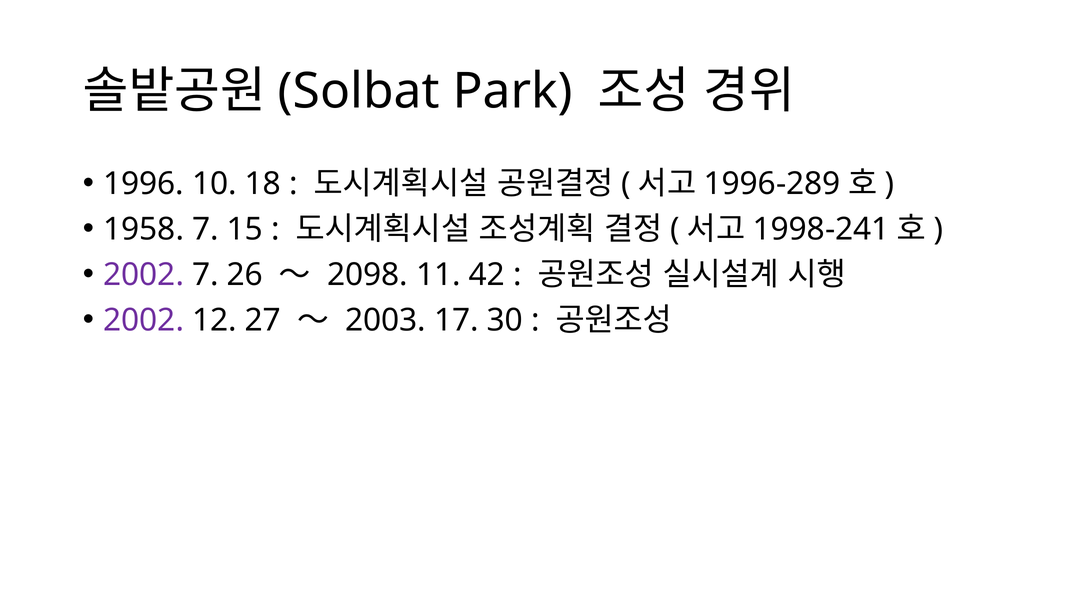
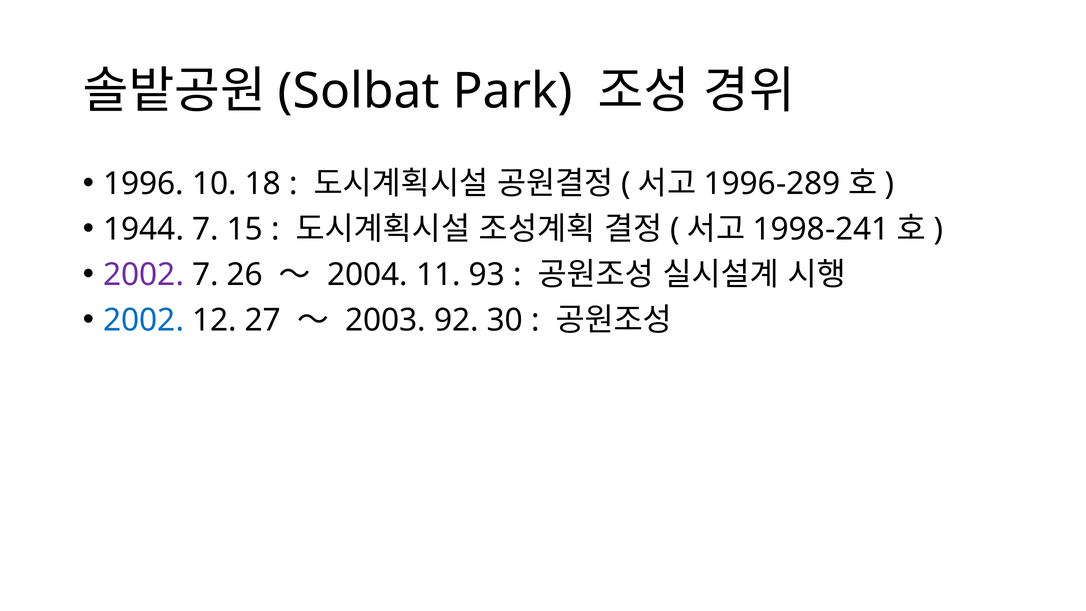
1958: 1958 -> 1944
2098: 2098 -> 2004
42: 42 -> 93
2002 at (144, 320) colour: purple -> blue
17: 17 -> 92
